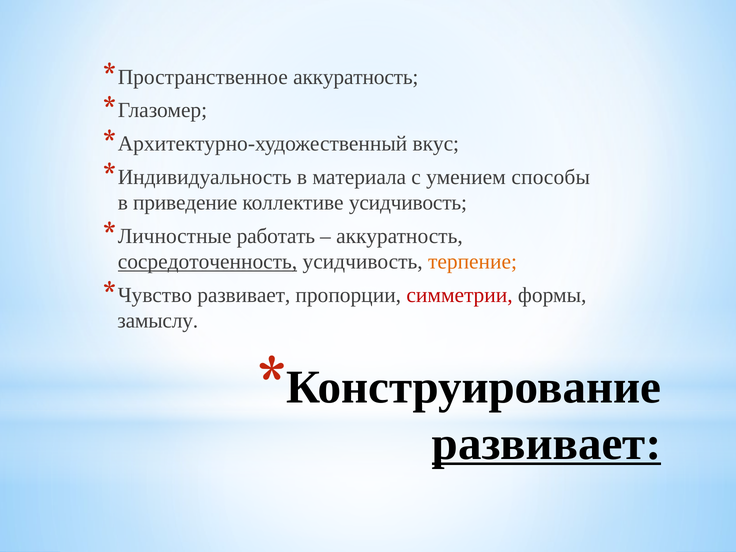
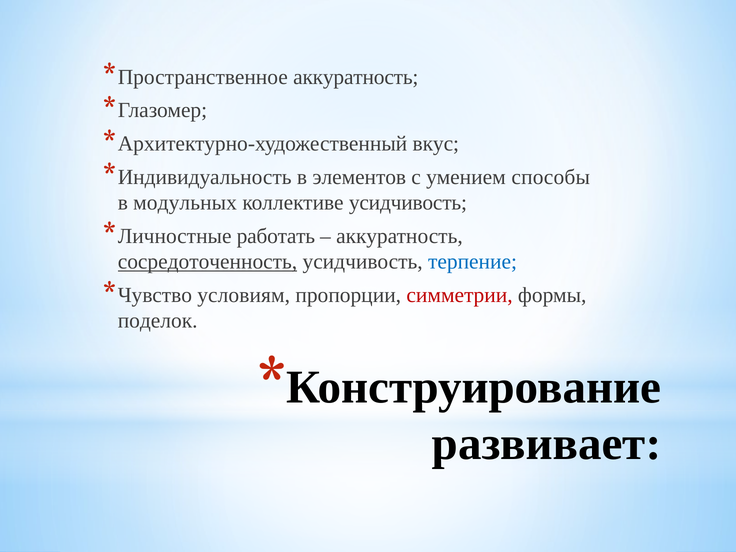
материала: материала -> элементов
приведение: приведение -> модульных
терпение colour: orange -> blue
развивает at (244, 295): развивает -> условиям
замыслу: замыслу -> поделок
развивает at (547, 444) underline: present -> none
